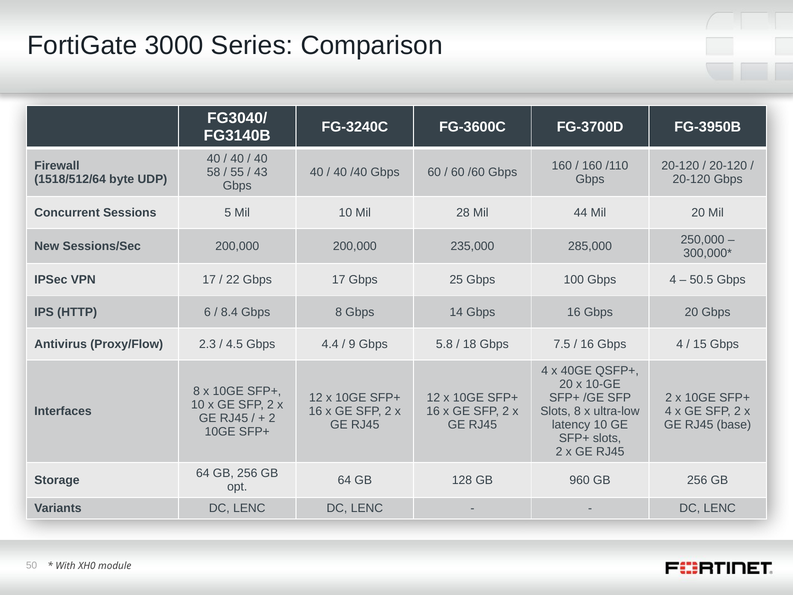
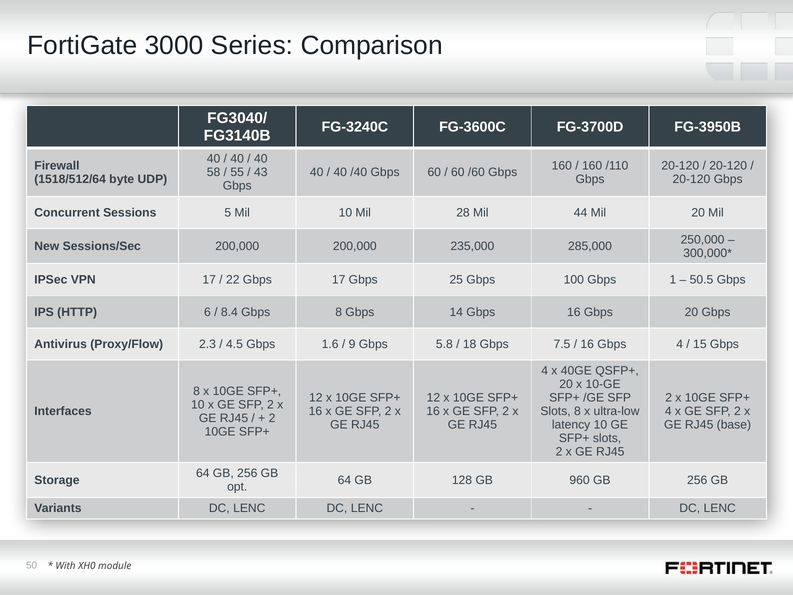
100 Gbps 4: 4 -> 1
4.4: 4.4 -> 1.6
